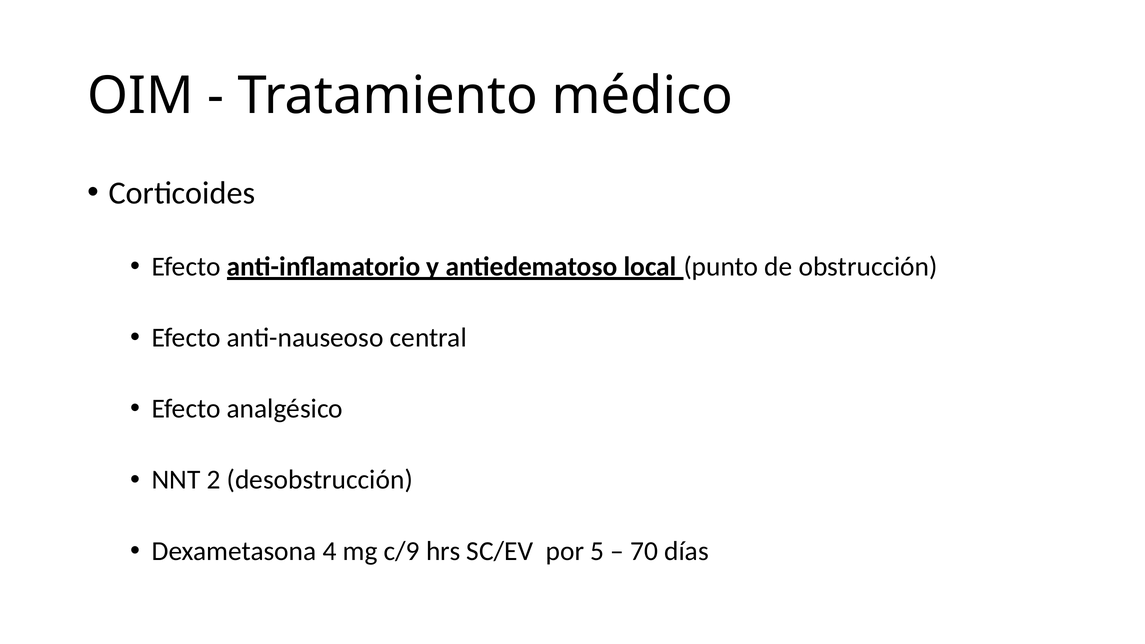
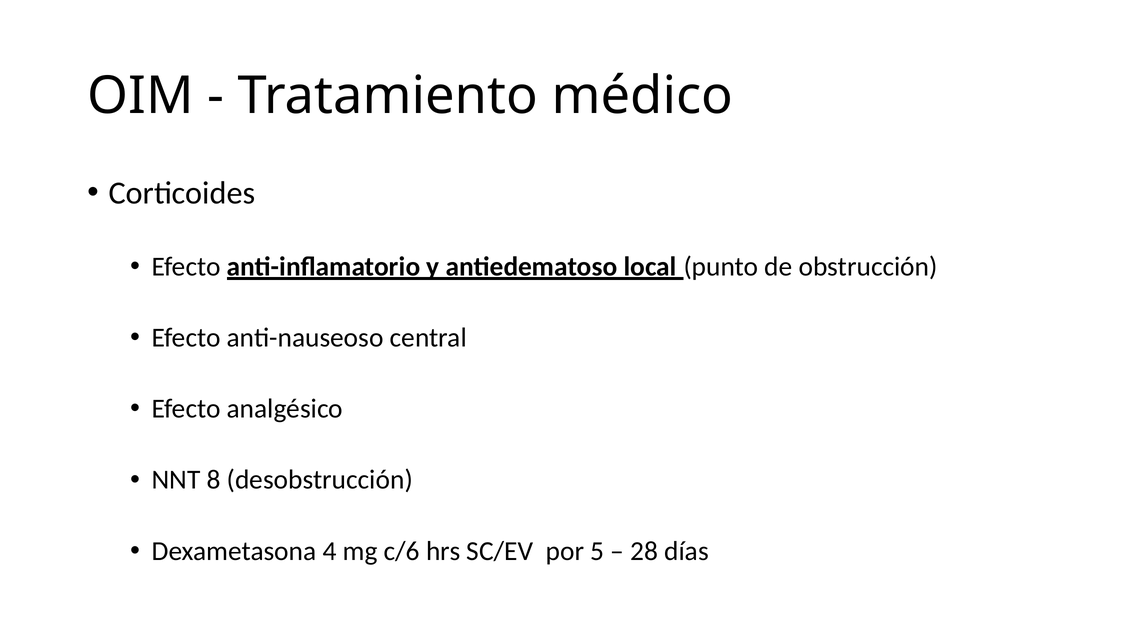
2: 2 -> 8
c/9: c/9 -> c/6
70: 70 -> 28
